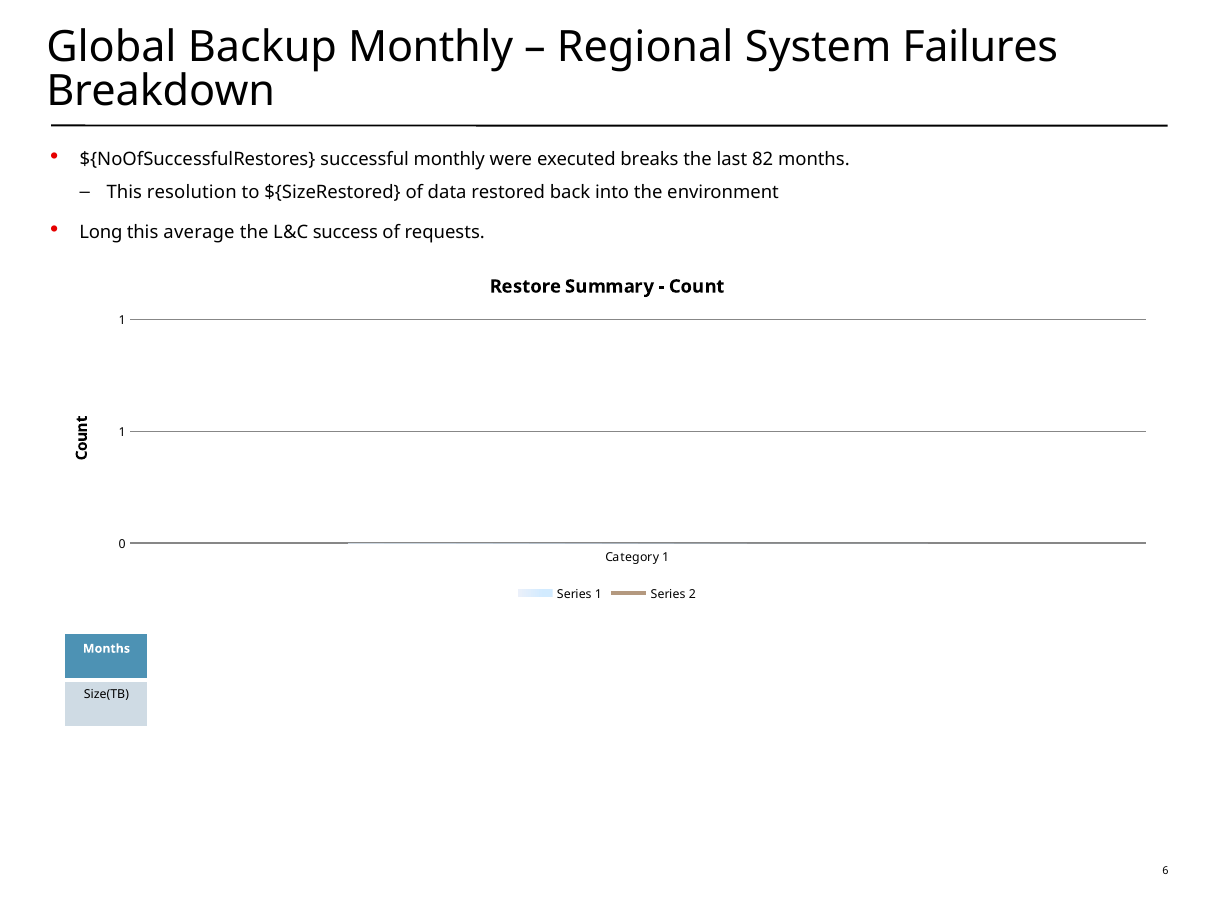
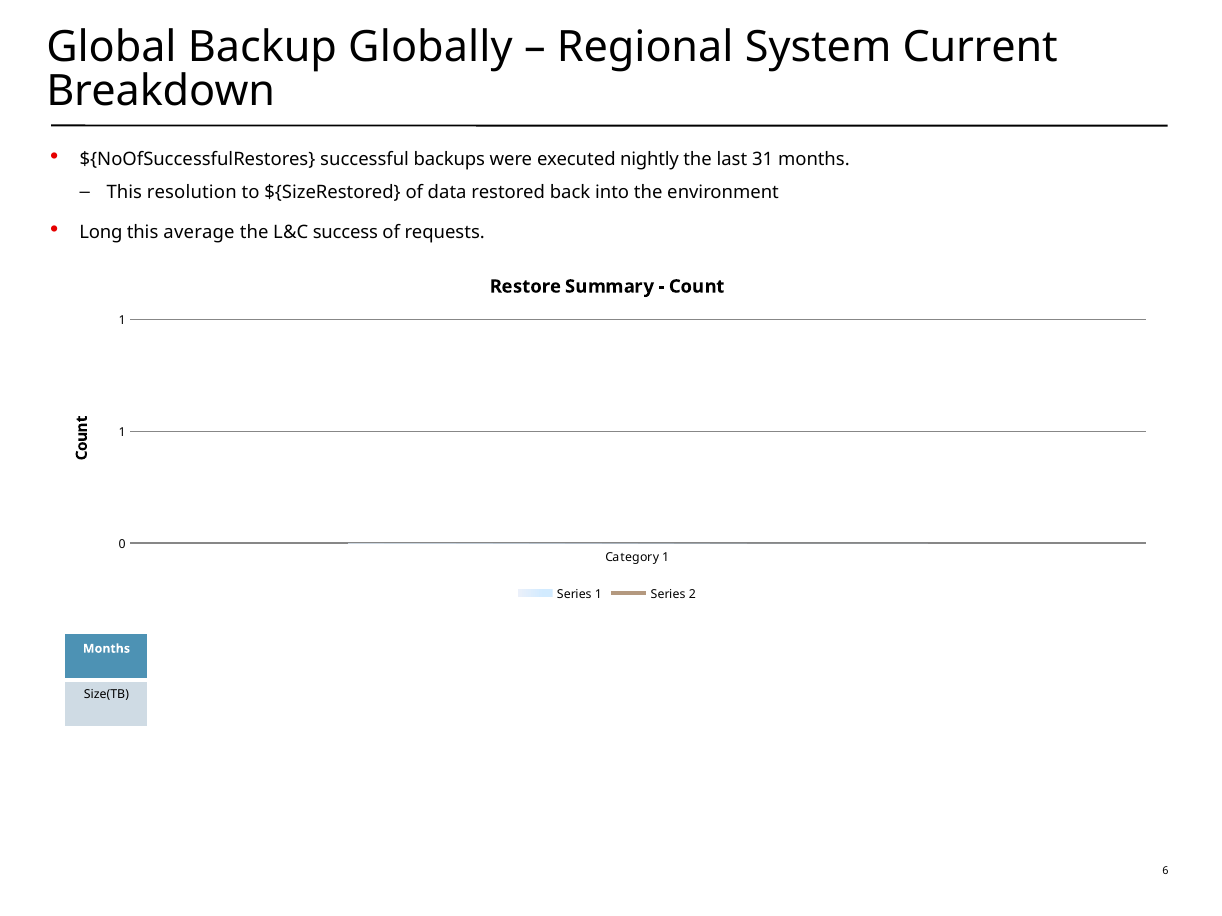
Backup Monthly: Monthly -> Globally
Failures: Failures -> Current
successful monthly: monthly -> backups
breaks: breaks -> nightly
82: 82 -> 31
